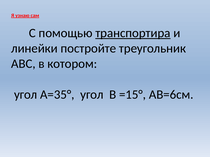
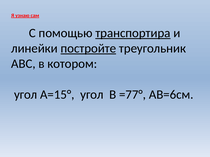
постройте underline: none -> present
А=35°: А=35° -> А=15°
=15°: =15° -> =77°
